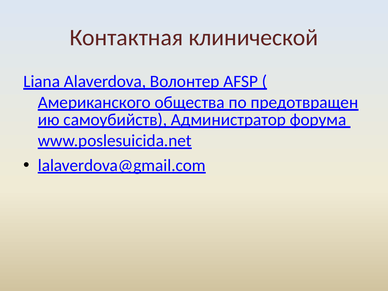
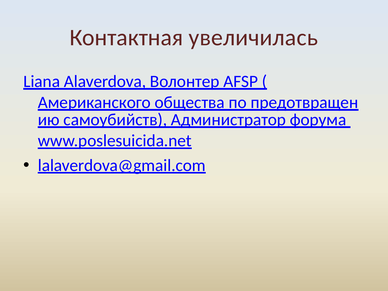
клинической: клинической -> увеличилась
